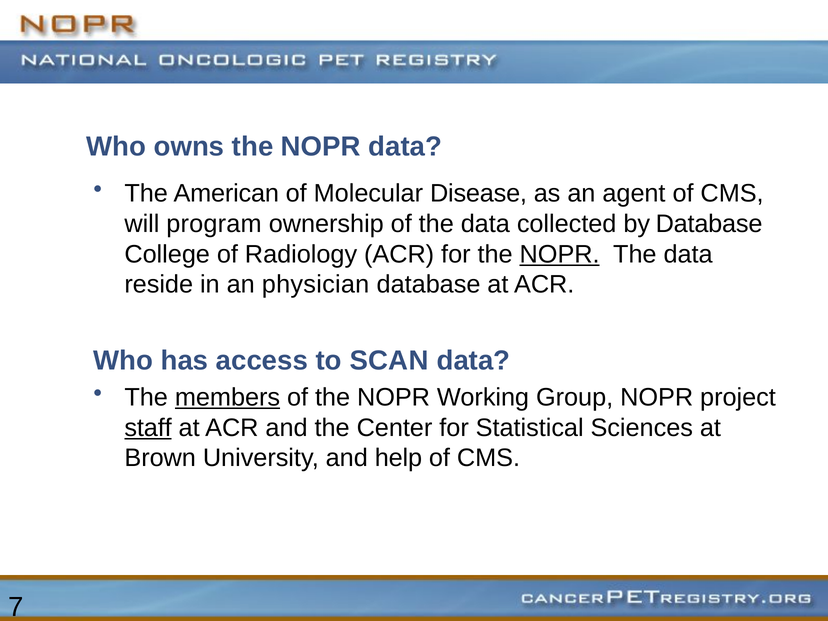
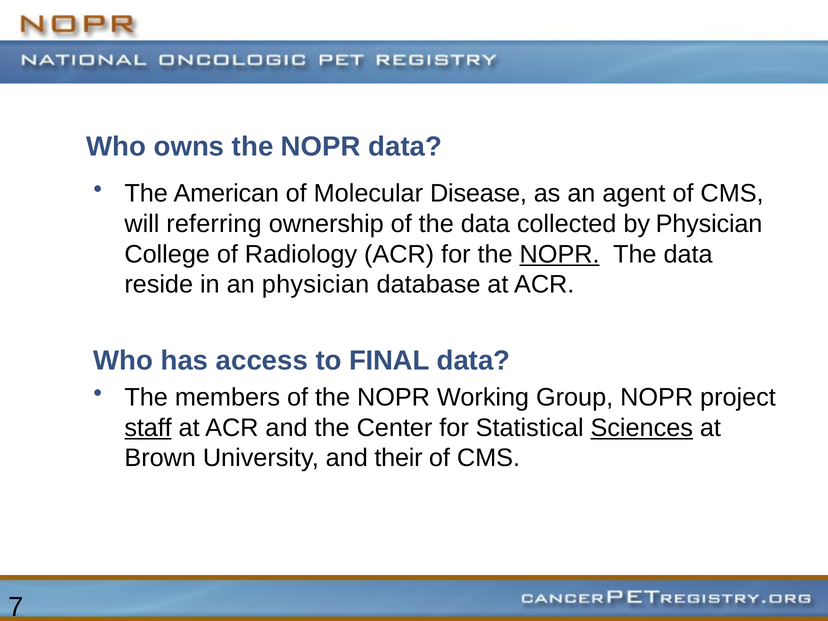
program: program -> referring
by Database: Database -> Physician
SCAN: SCAN -> FINAL
members underline: present -> none
Sciences underline: none -> present
help: help -> their
